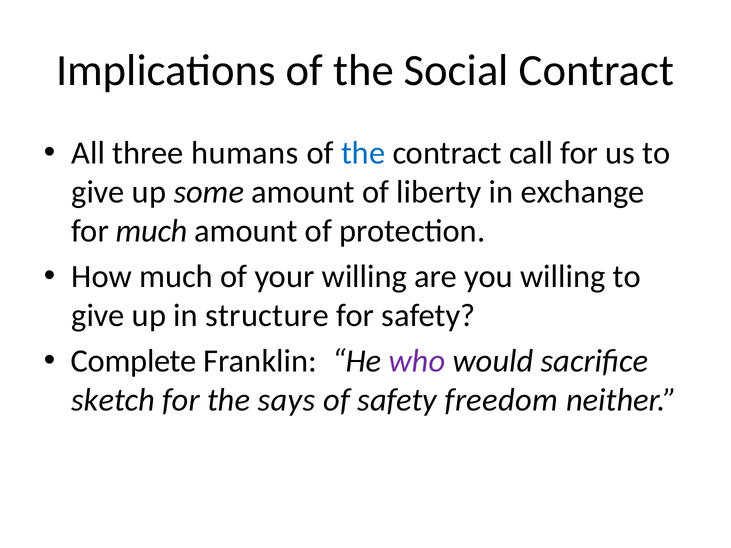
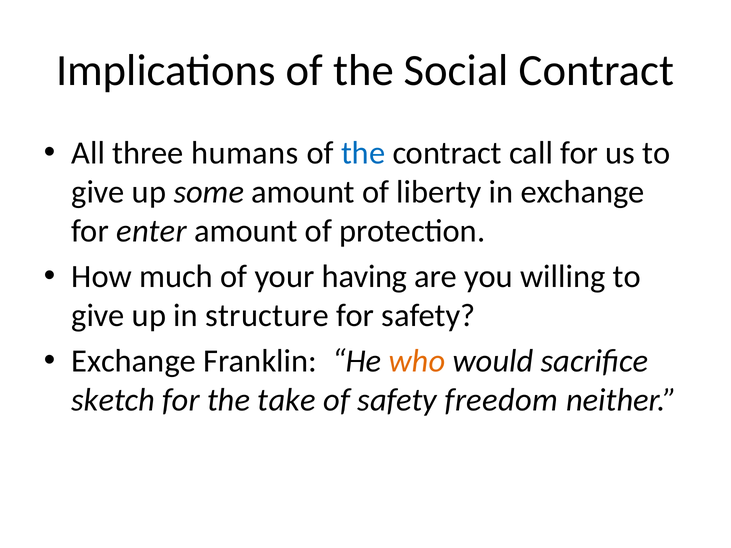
for much: much -> enter
your willing: willing -> having
Complete at (134, 361): Complete -> Exchange
who colour: purple -> orange
says: says -> take
